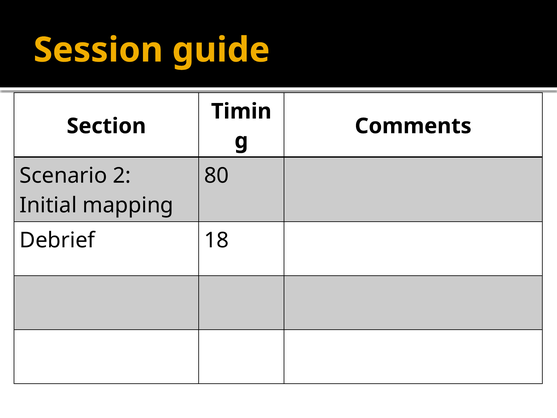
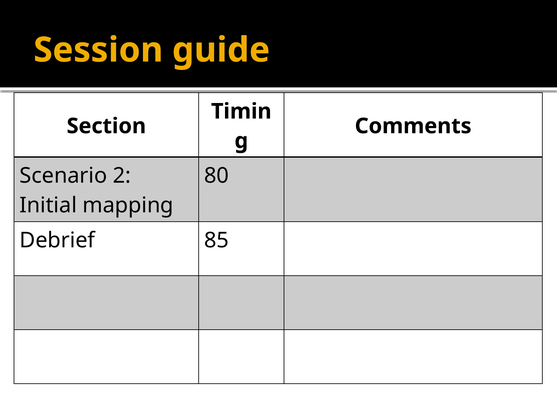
18: 18 -> 85
